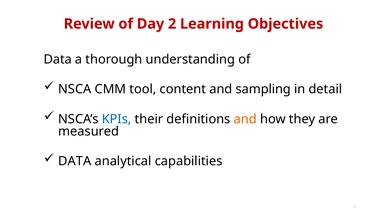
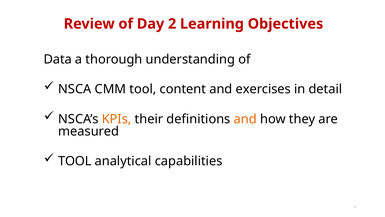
sampling: sampling -> exercises
KPIs colour: blue -> orange
DATA at (75, 161): DATA -> TOOL
